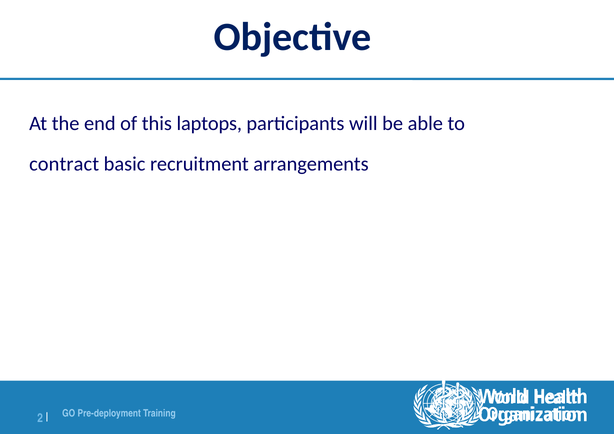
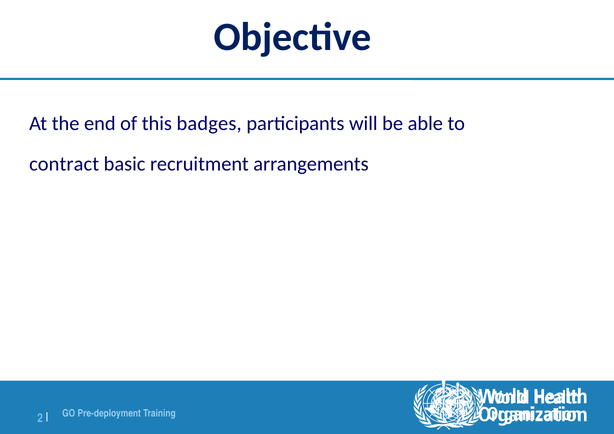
laptops: laptops -> badges
